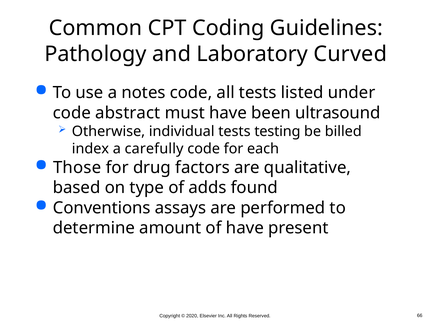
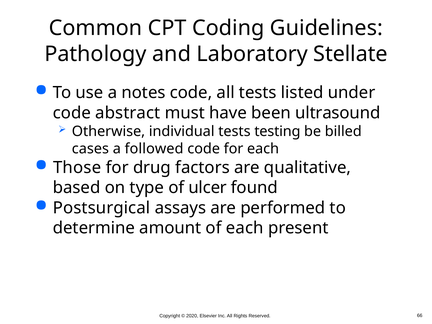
Curved: Curved -> Stellate
index: index -> cases
carefully: carefully -> followed
adds: adds -> ulcer
Conventions: Conventions -> Postsurgical
of have: have -> each
